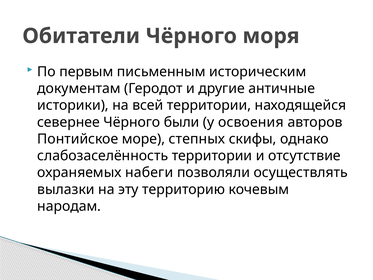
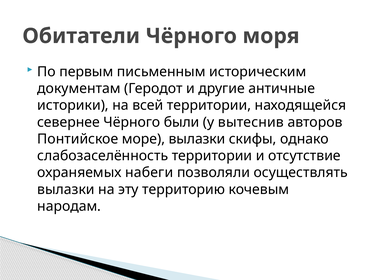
освоения: освоения -> вытеснив
море степных: степных -> вылазки
